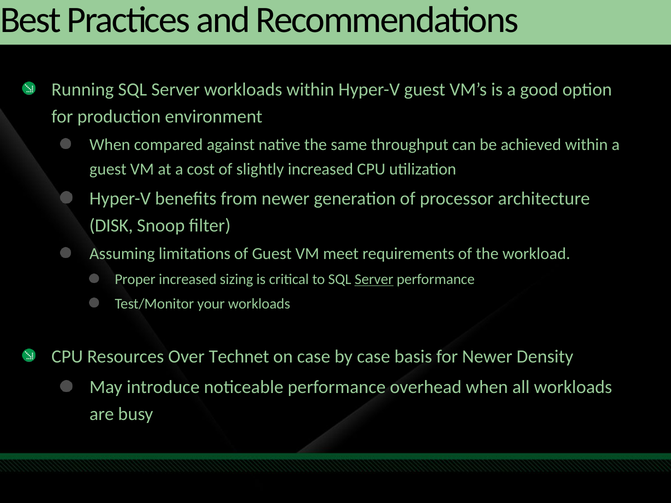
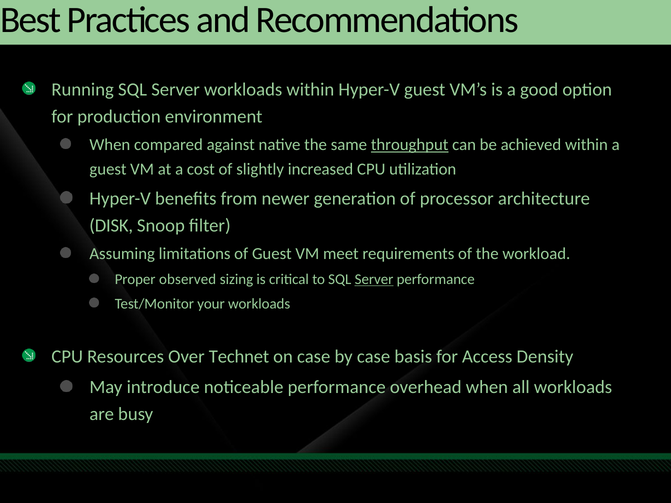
throughput underline: none -> present
Proper increased: increased -> observed
for Newer: Newer -> Access
